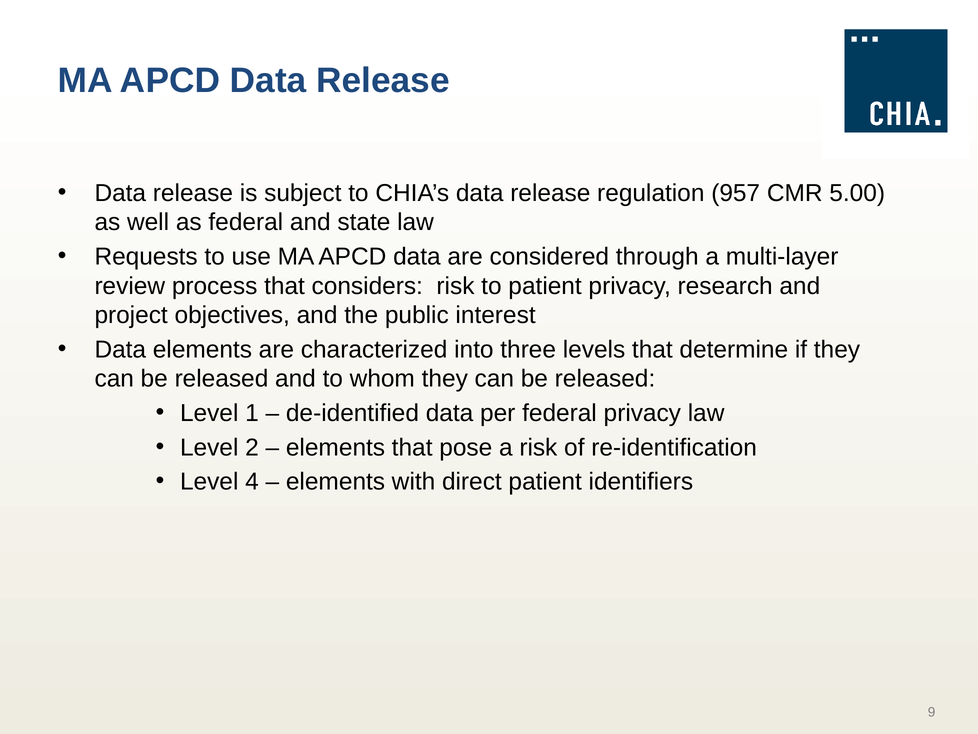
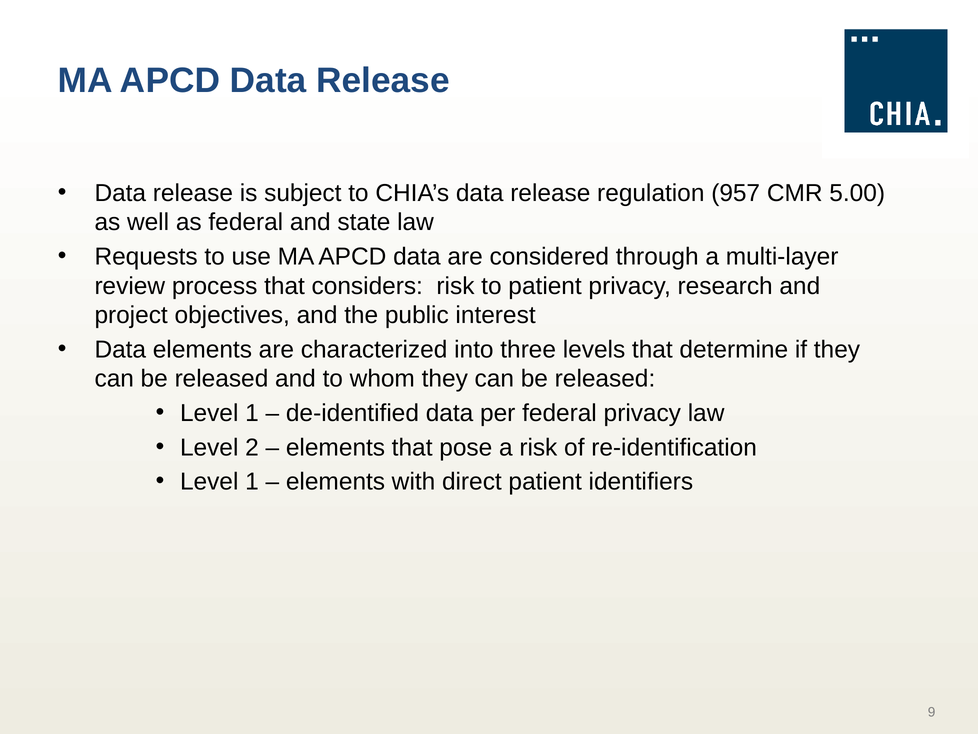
4 at (252, 481): 4 -> 1
